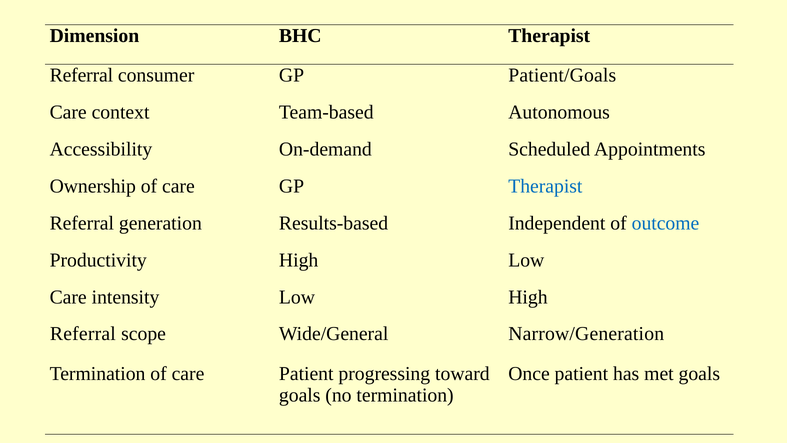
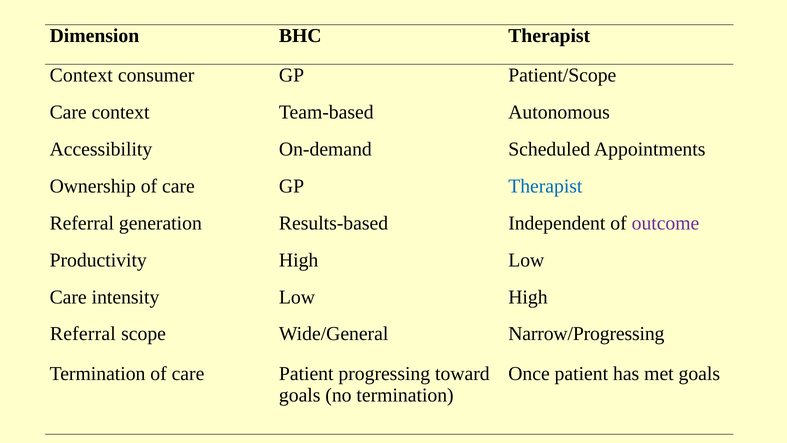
Referral at (81, 75): Referral -> Context
Patient/Goals: Patient/Goals -> Patient/Scope
outcome colour: blue -> purple
Narrow/Generation: Narrow/Generation -> Narrow/Progressing
